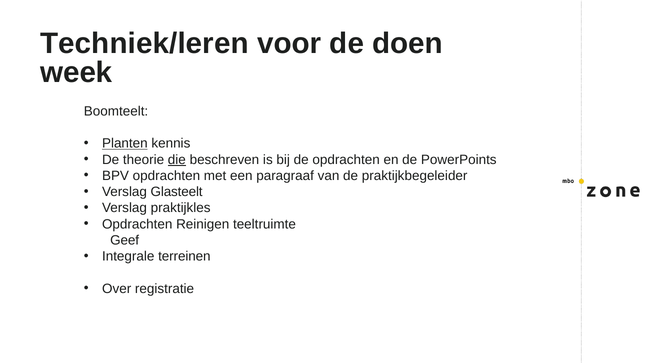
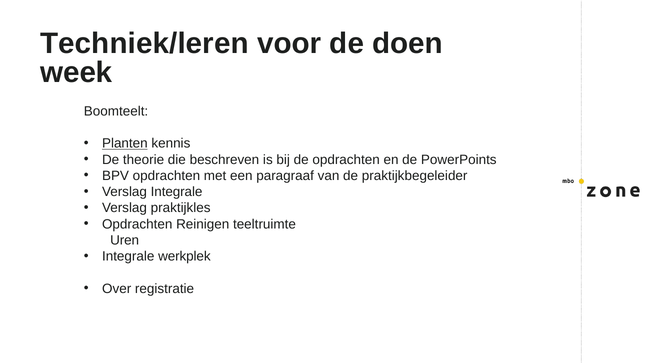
die underline: present -> none
Verslag Glasteelt: Glasteelt -> Integrale
Geef: Geef -> Uren
terreinen: terreinen -> werkplek
